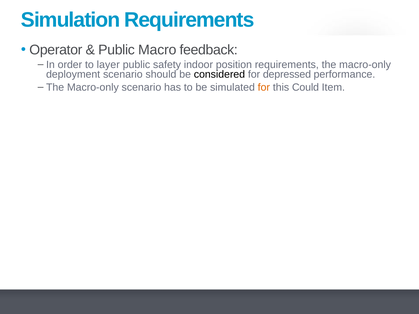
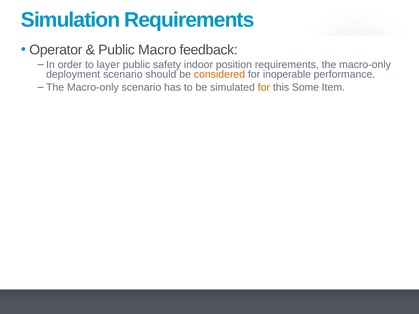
considered colour: black -> orange
depressed: depressed -> inoperable
Could: Could -> Some
